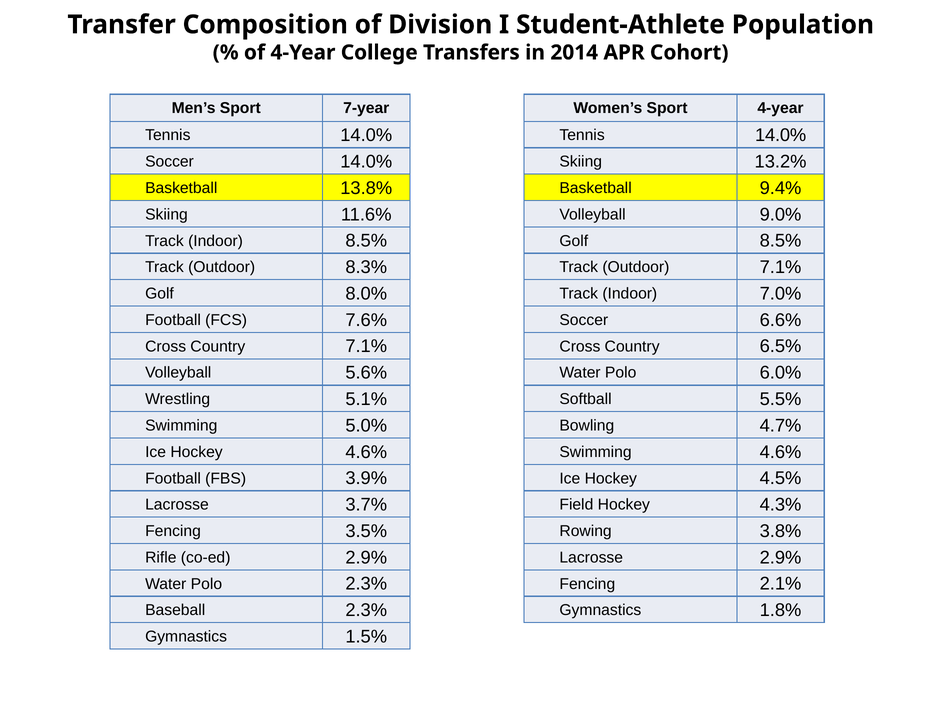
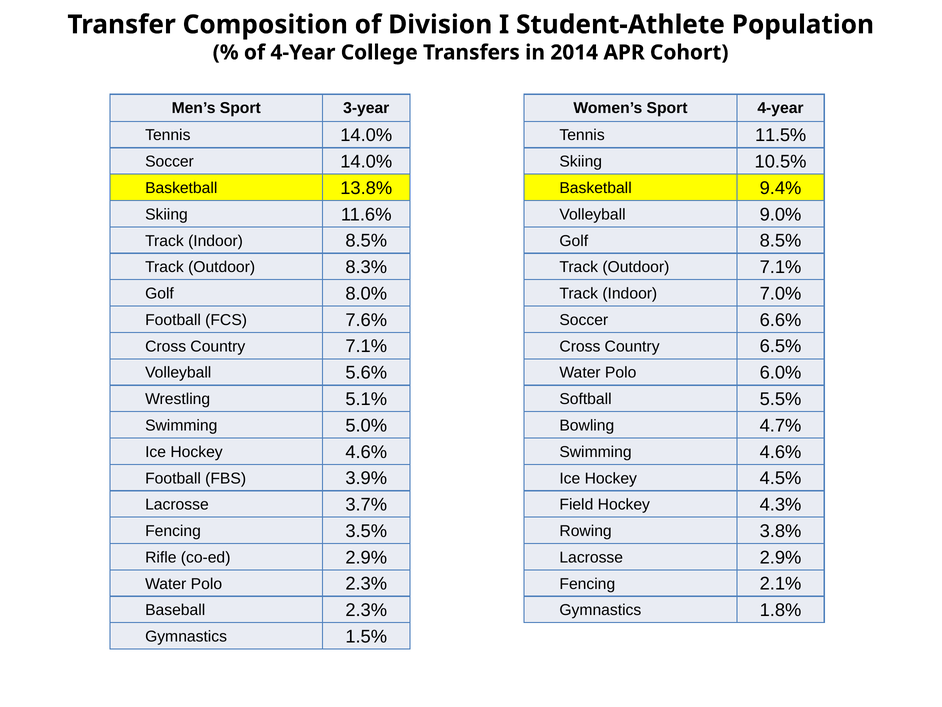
7-year: 7-year -> 3-year
14.0% at (781, 135): 14.0% -> 11.5%
13.2%: 13.2% -> 10.5%
